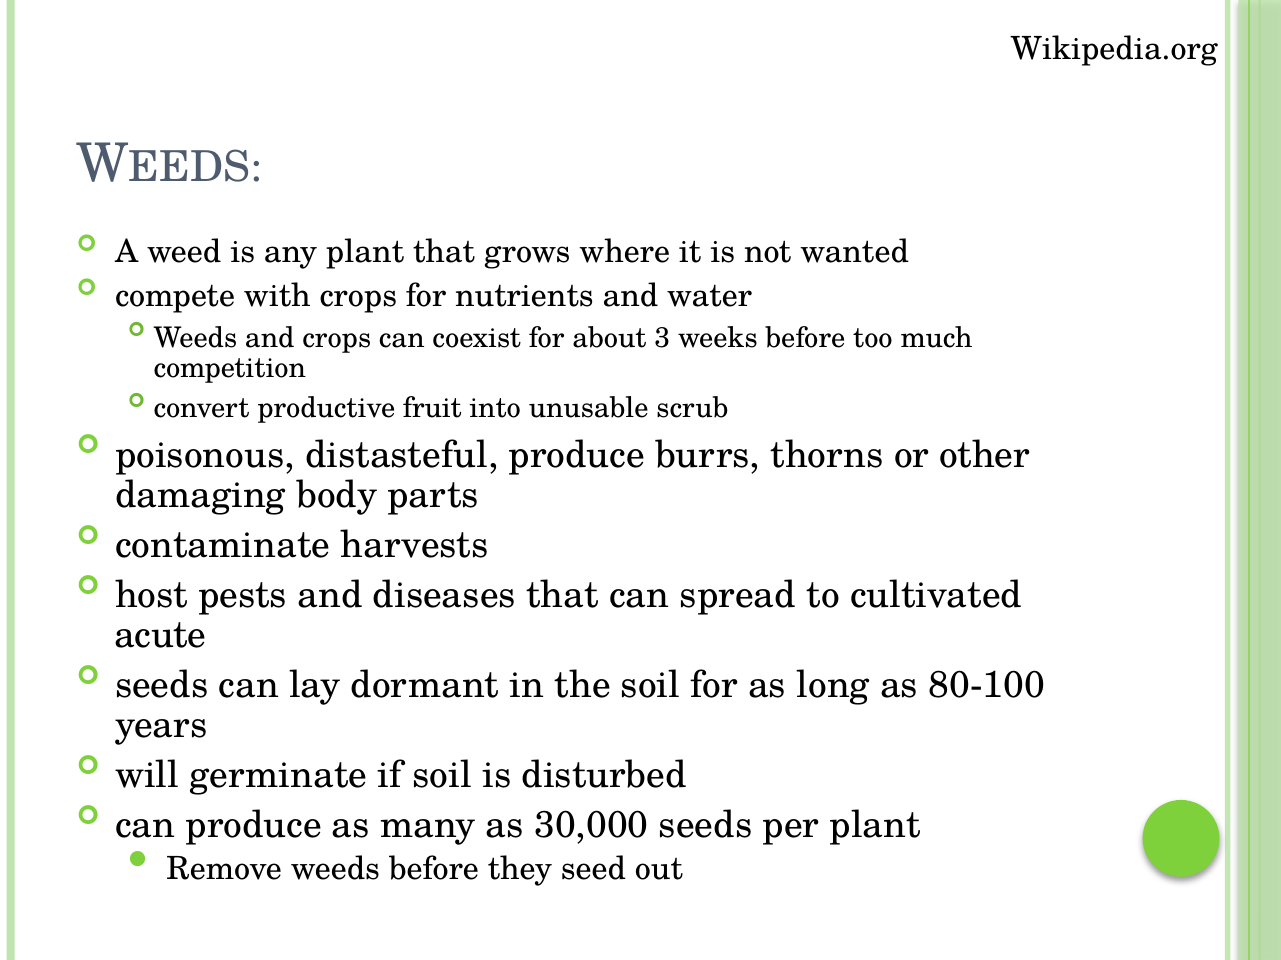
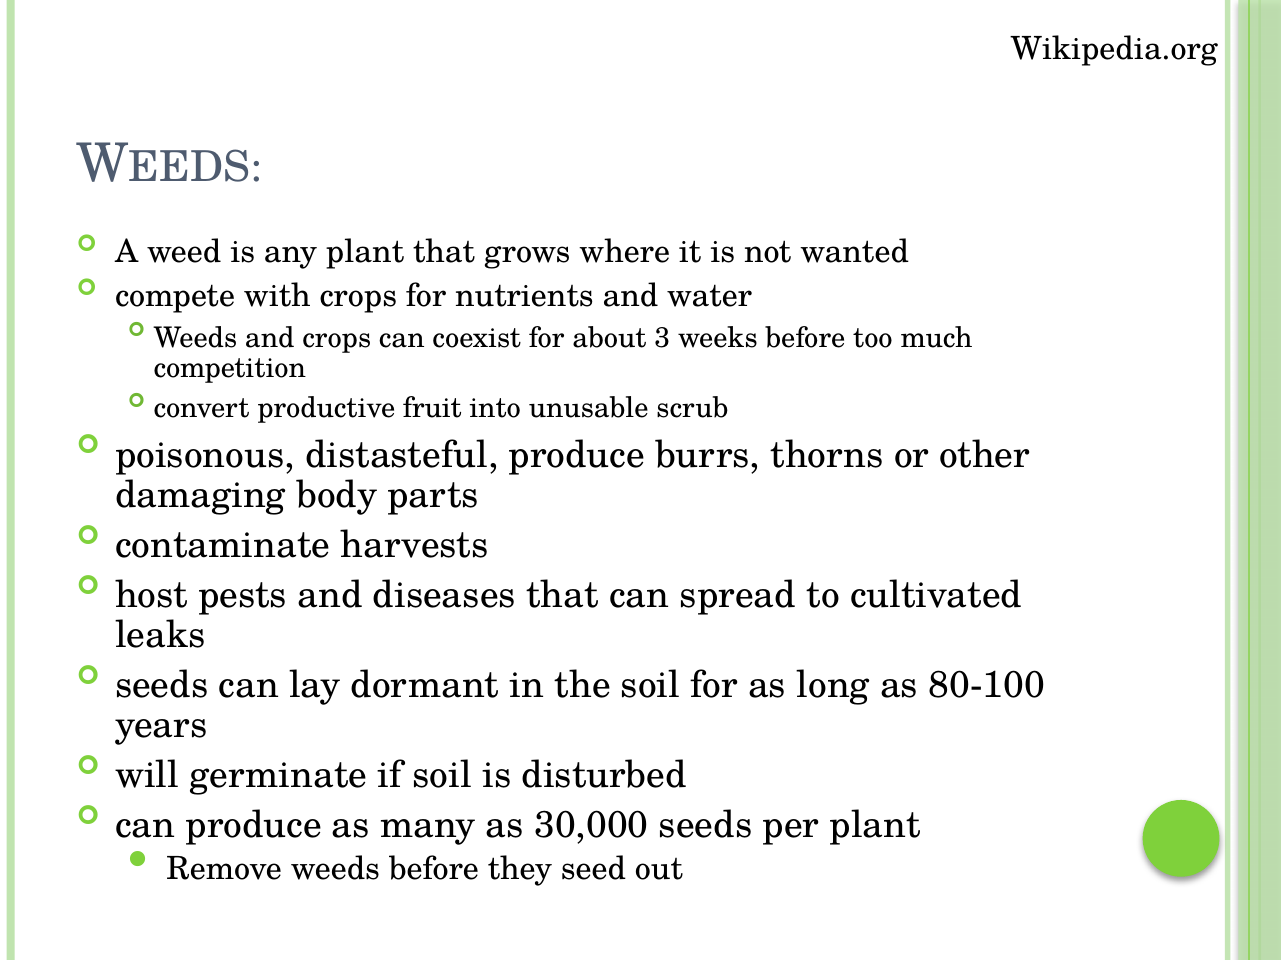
acute: acute -> leaks
